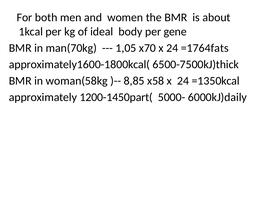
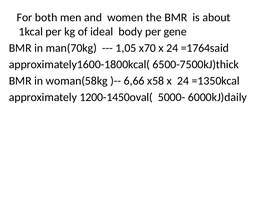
=1764fats: =1764fats -> =1764said
8,85: 8,85 -> 6,66
1200-1450part(: 1200-1450part( -> 1200-1450oval(
